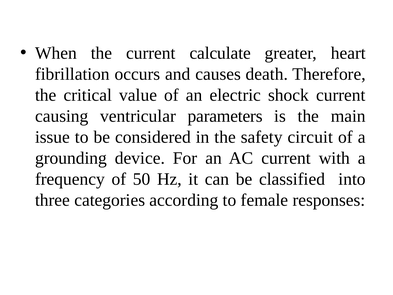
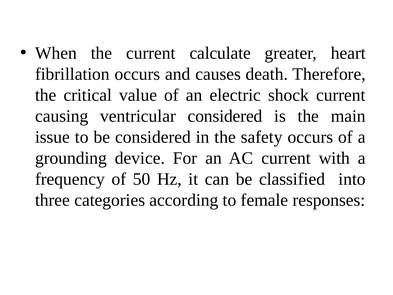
ventricular parameters: parameters -> considered
safety circuit: circuit -> occurs
